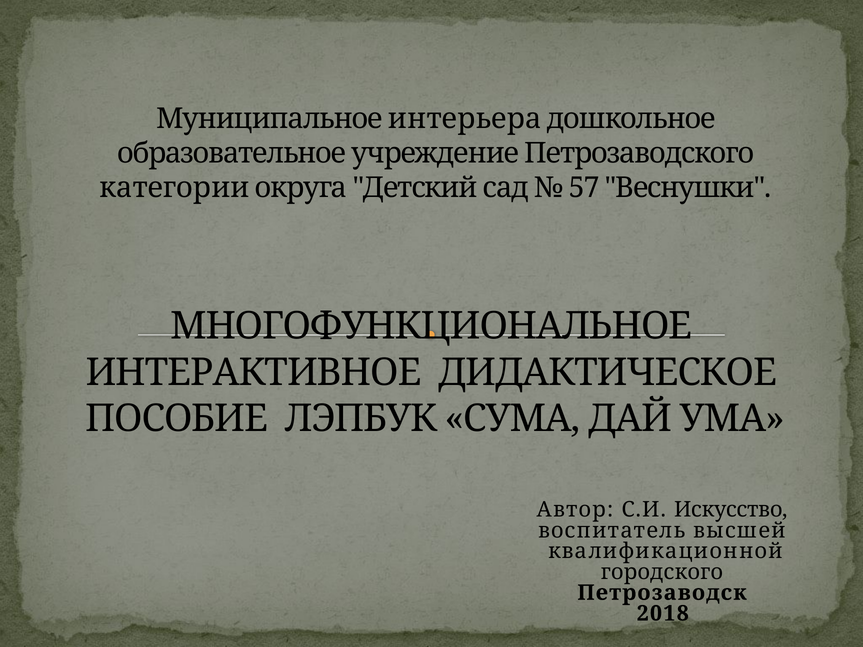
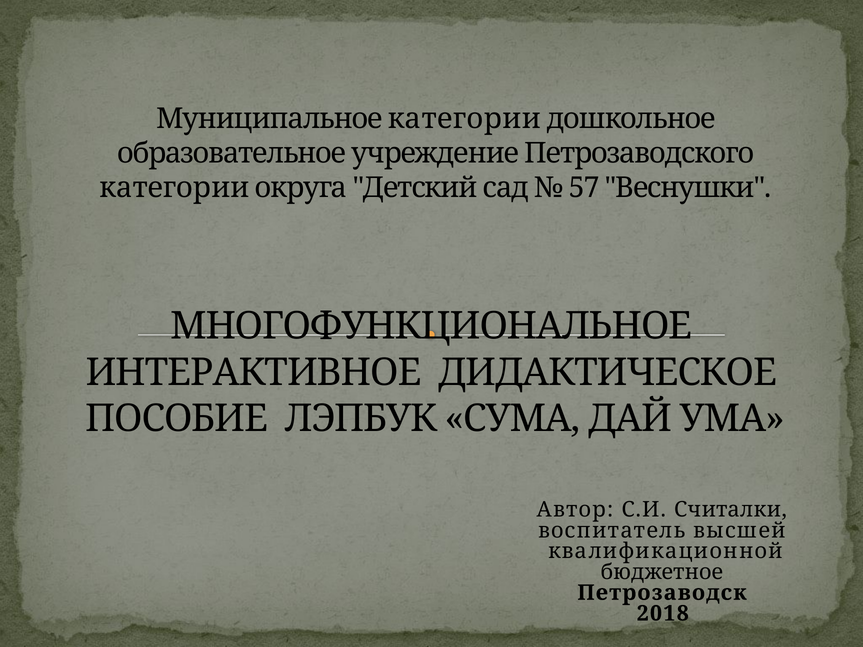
Муниципальное интерьера: интерьера -> категории
Искусство: Искусство -> Считалки
городского: городского -> бюджетное
